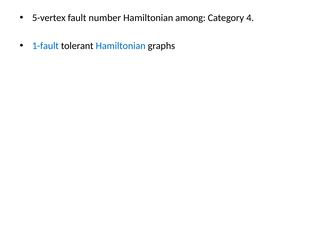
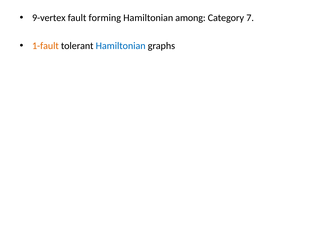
5-vertex: 5-vertex -> 9-vertex
number: number -> forming
4: 4 -> 7
1-fault colour: blue -> orange
